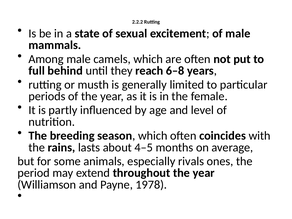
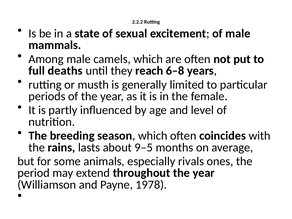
behind: behind -> deaths
4–5: 4–5 -> 9–5
